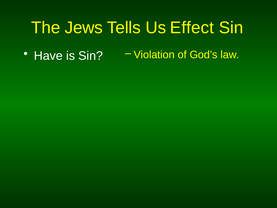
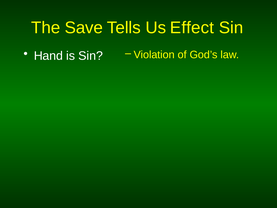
Jews: Jews -> Save
Have: Have -> Hand
